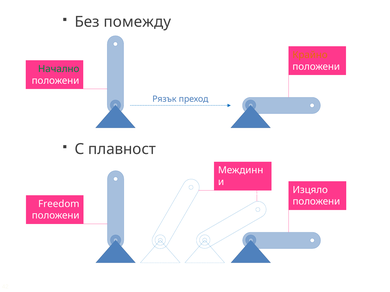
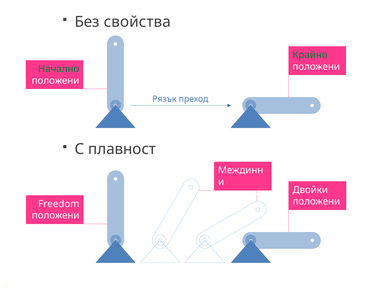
помежду: помежду -> свойства
Крайно colour: orange -> green
Изцяло: Изцяло -> Двойки
